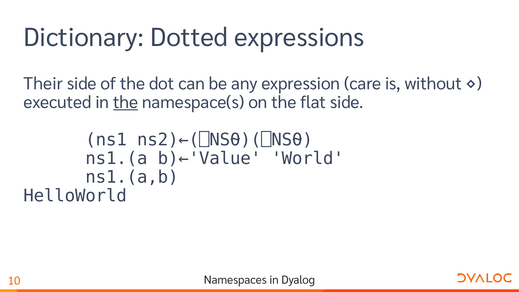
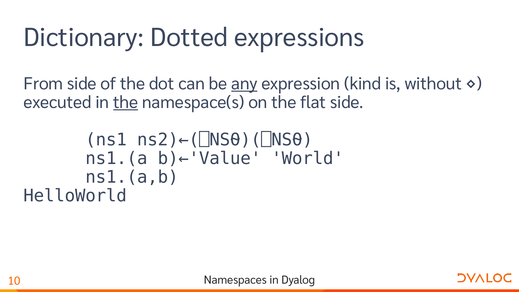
Their: Their -> From
any underline: none -> present
care: care -> kind
